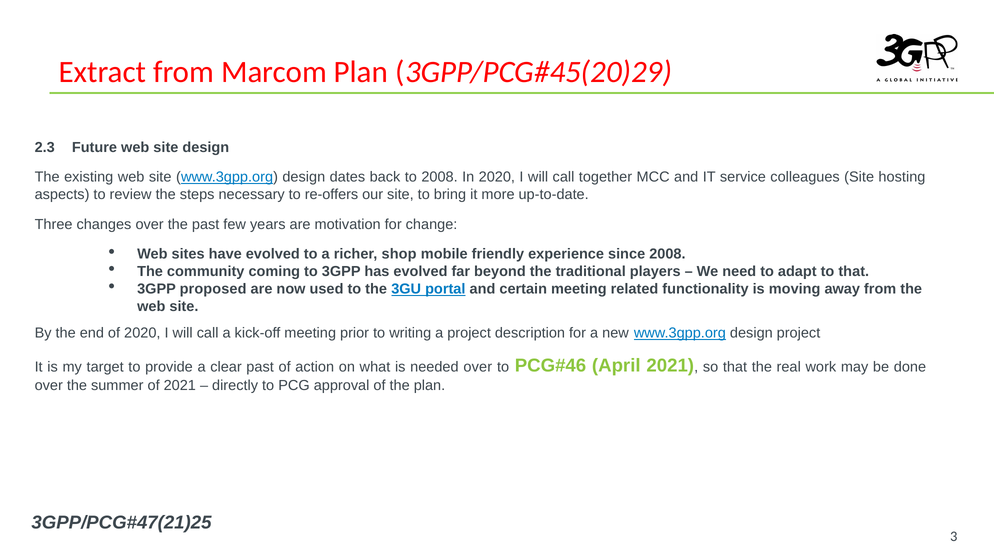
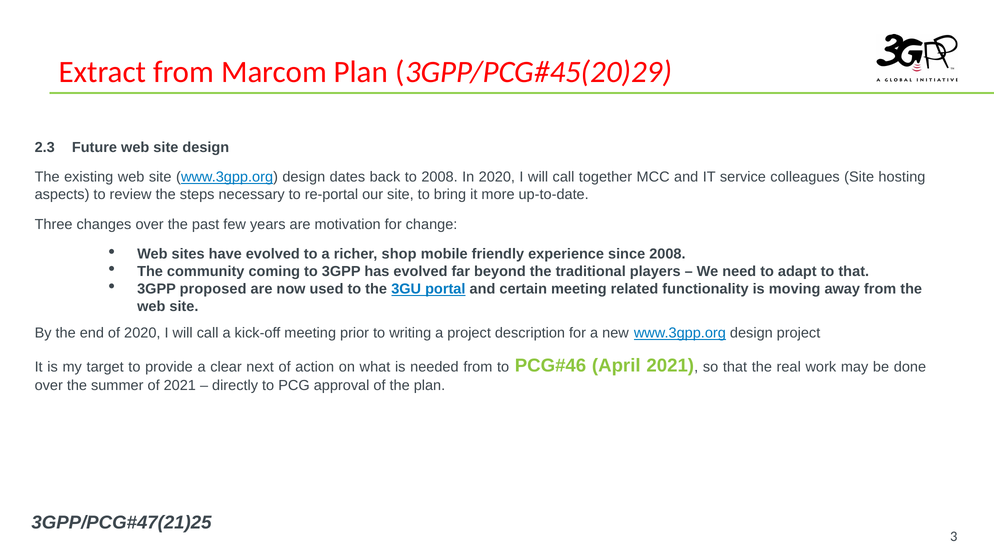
re-offers: re-offers -> re-portal
clear past: past -> next
needed over: over -> from
